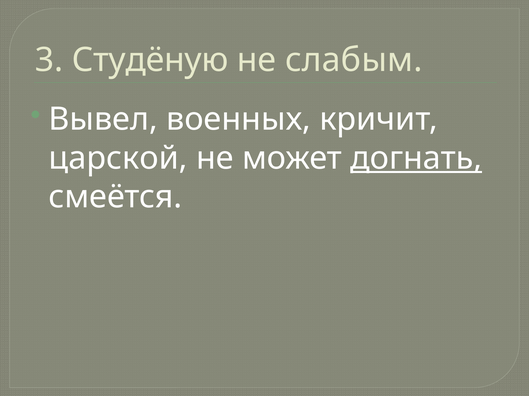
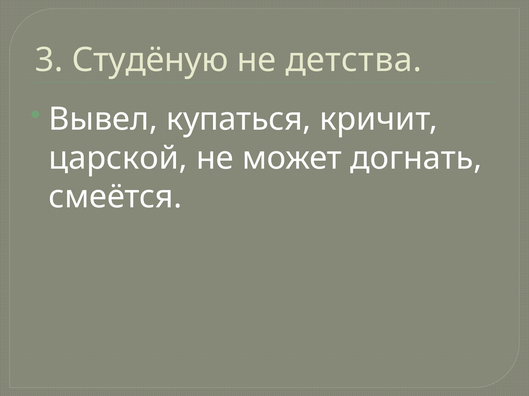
слабым: слабым -> детства
военных: военных -> купаться
догнать underline: present -> none
